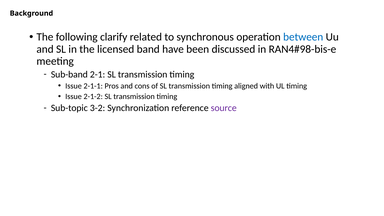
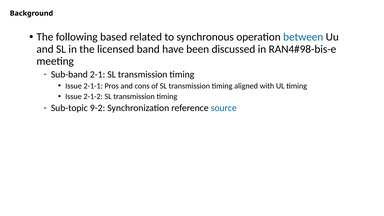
clarify: clarify -> based
3-2: 3-2 -> 9-2
source colour: purple -> blue
